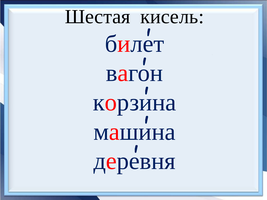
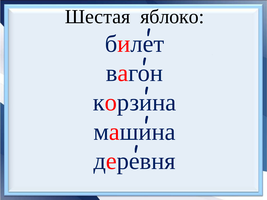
кисель: кисель -> яблоко
